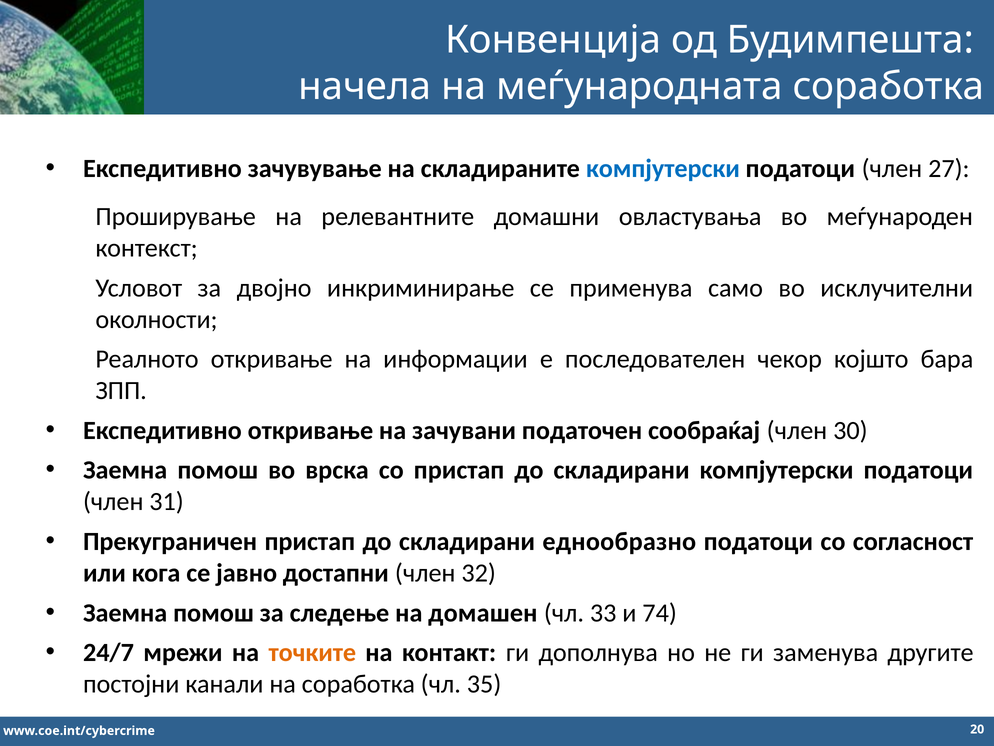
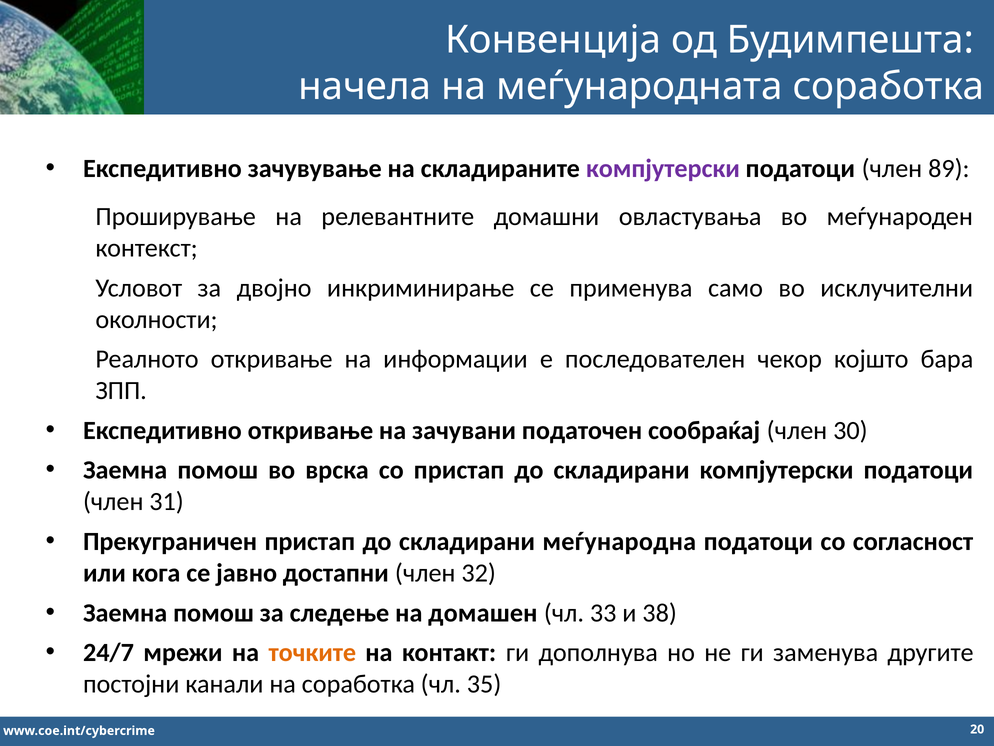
компјутерски at (663, 169) colour: blue -> purple
27: 27 -> 89
еднообразно: еднообразно -> меѓународна
74: 74 -> 38
